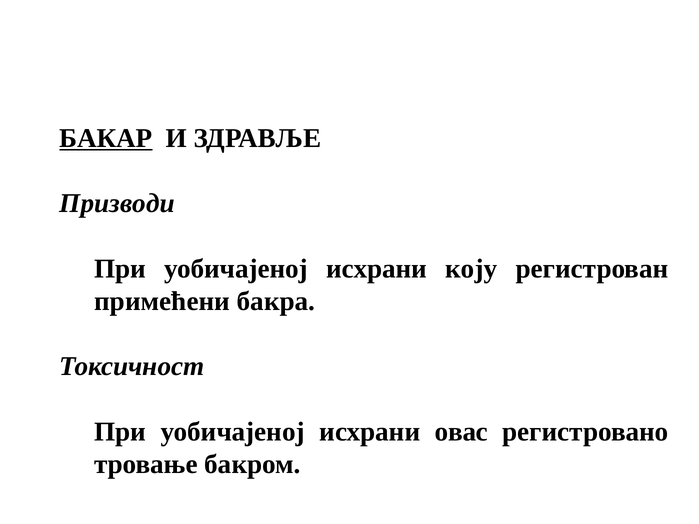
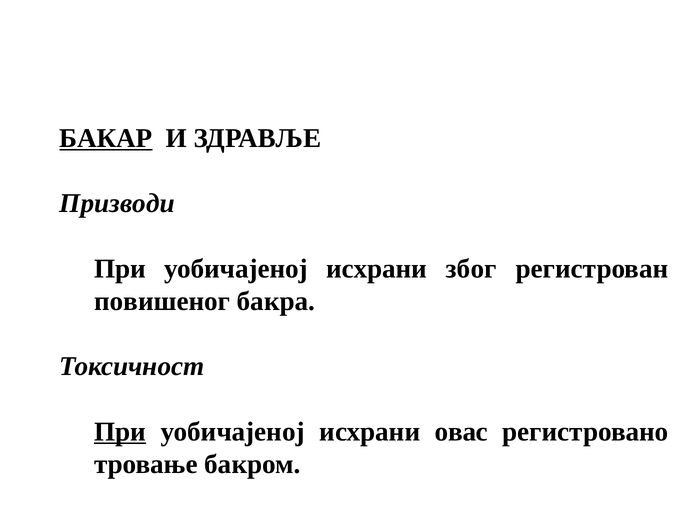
коју: коју -> због
примећени: примећени -> повишеног
При at (120, 432) underline: none -> present
